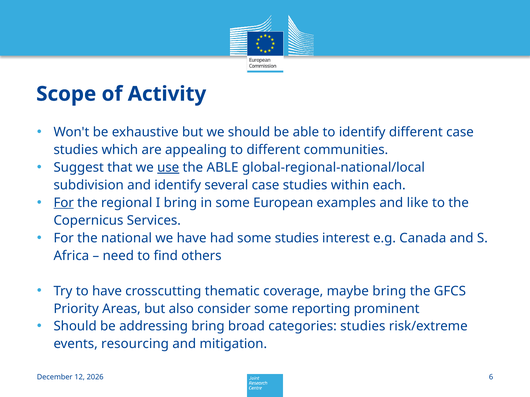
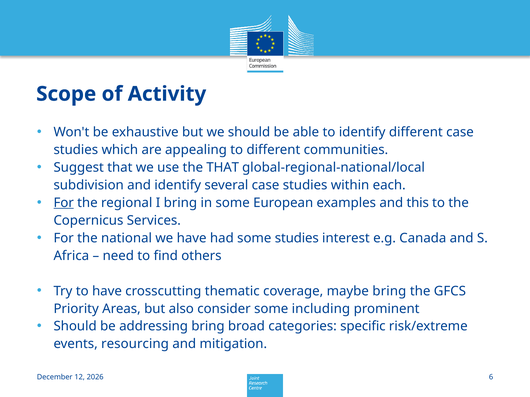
use underline: present -> none
the ABLE: ABLE -> THAT
like: like -> this
reporting: reporting -> including
categories studies: studies -> specific
